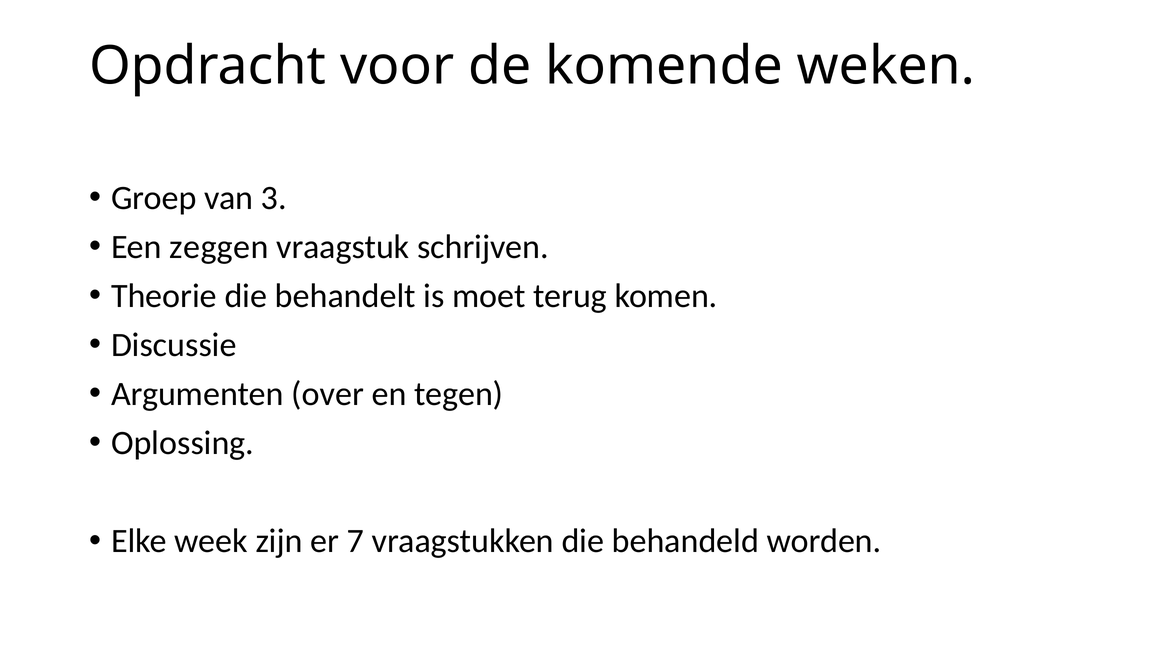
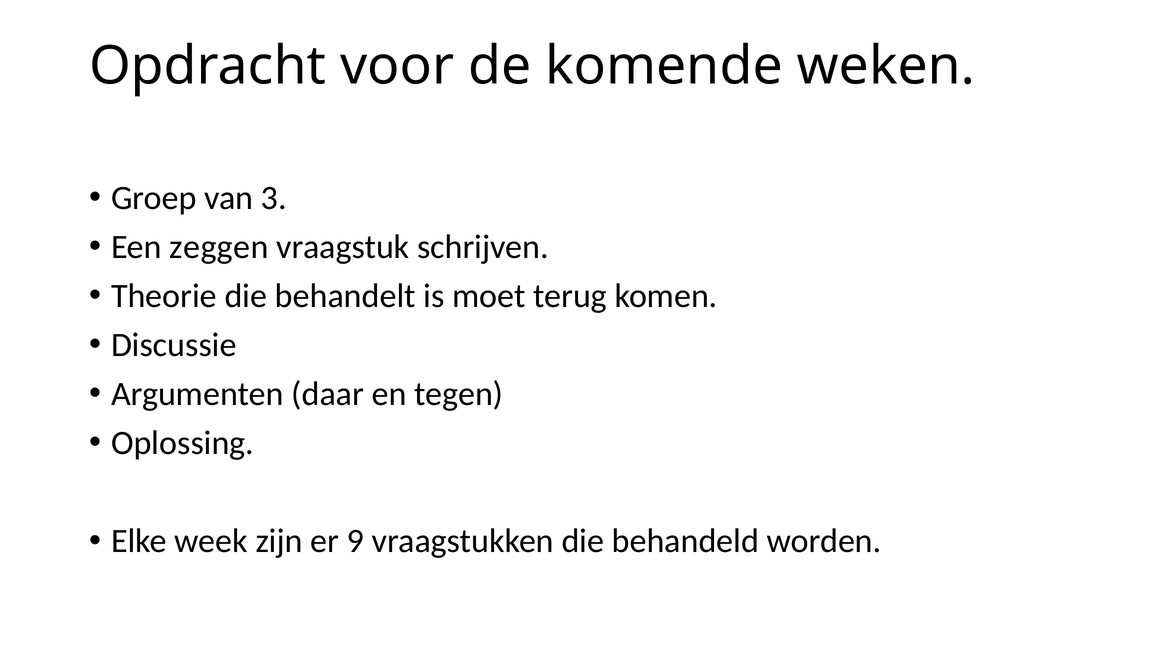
over: over -> daar
7: 7 -> 9
